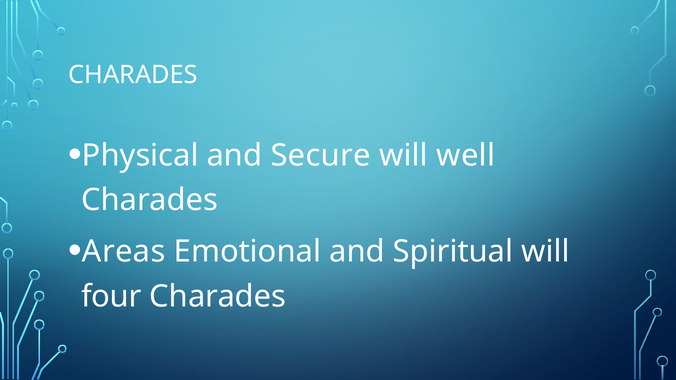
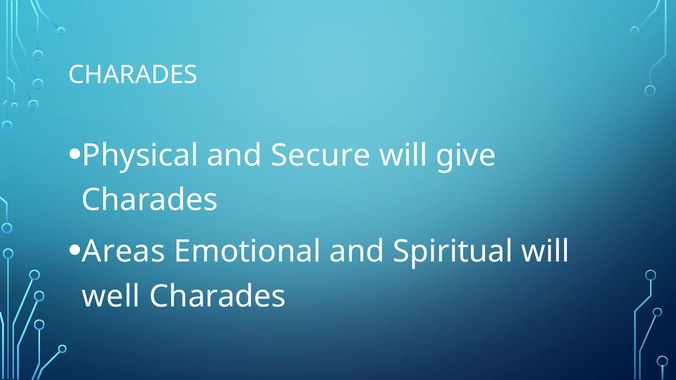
well: well -> give
four: four -> well
